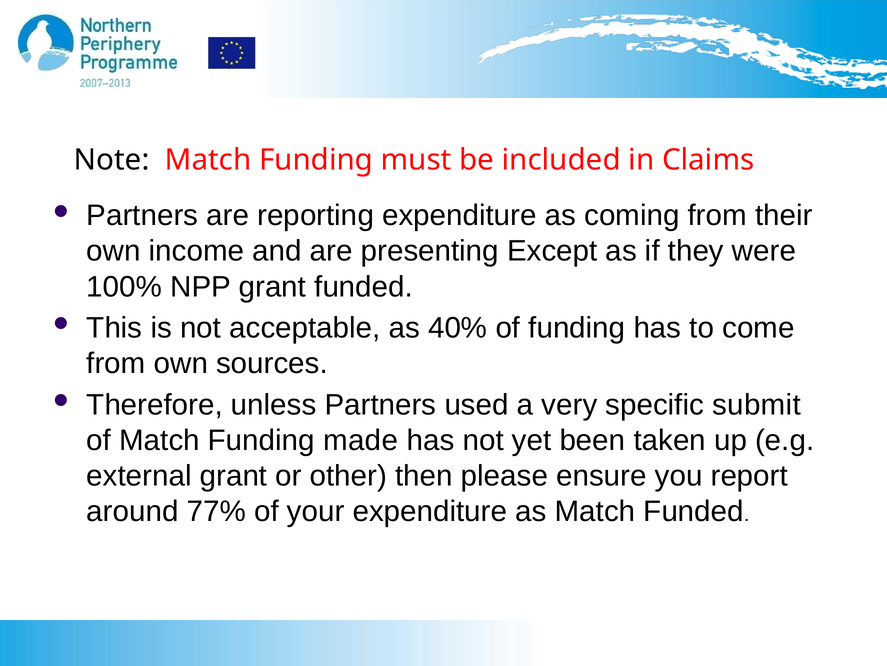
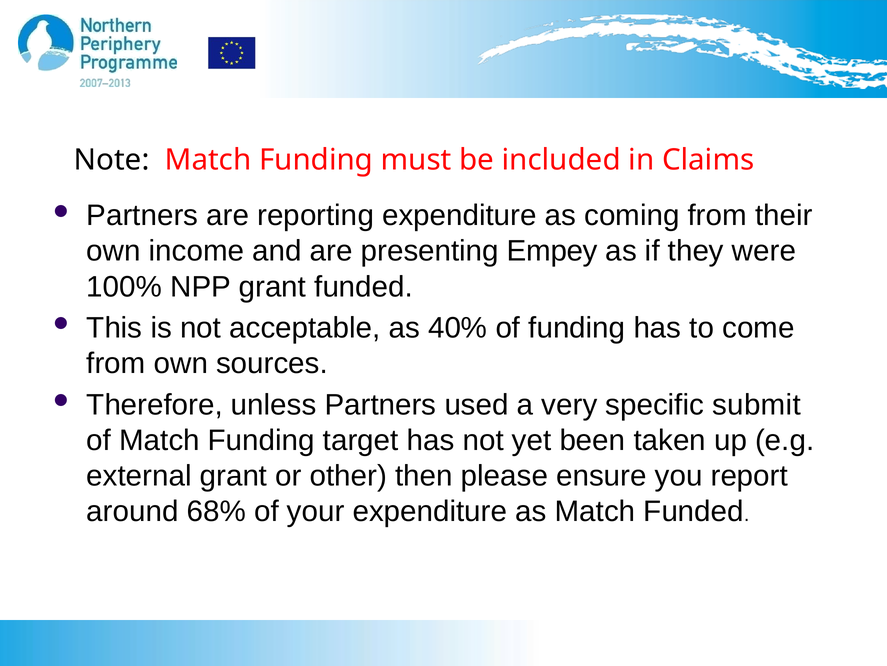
Except: Except -> Empey
made: made -> target
77%: 77% -> 68%
